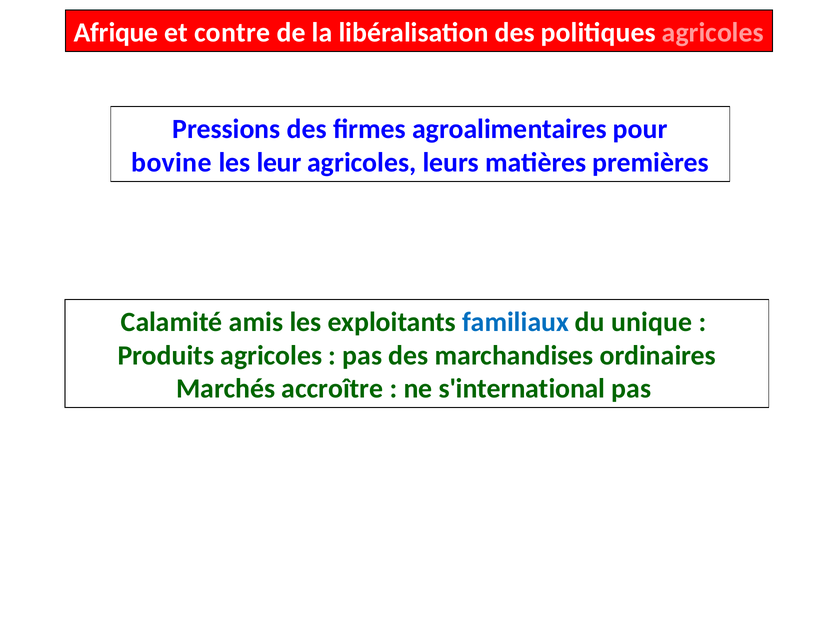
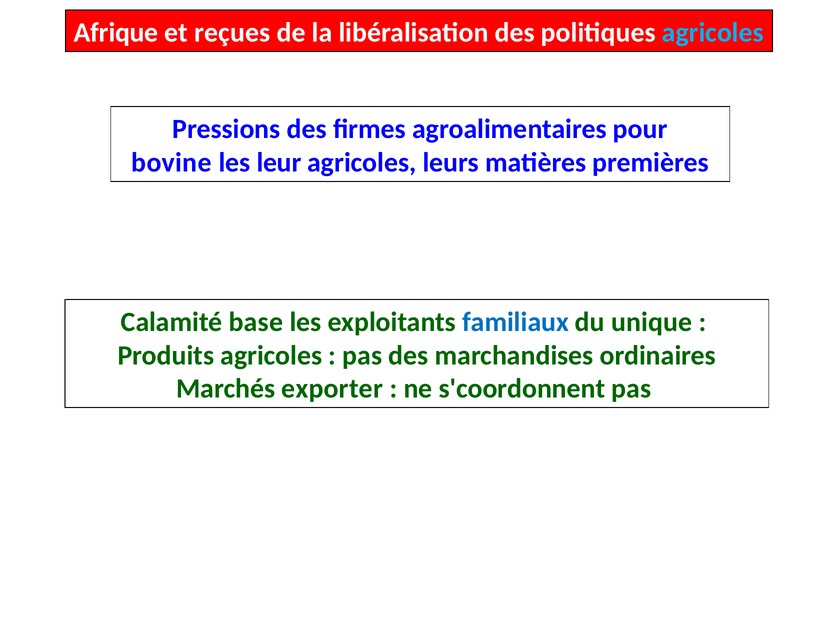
contre: contre -> reçues
agricoles at (713, 33) colour: pink -> light blue
amis: amis -> base
accroître: accroître -> exporter
s'international: s'international -> s'coordonnent
